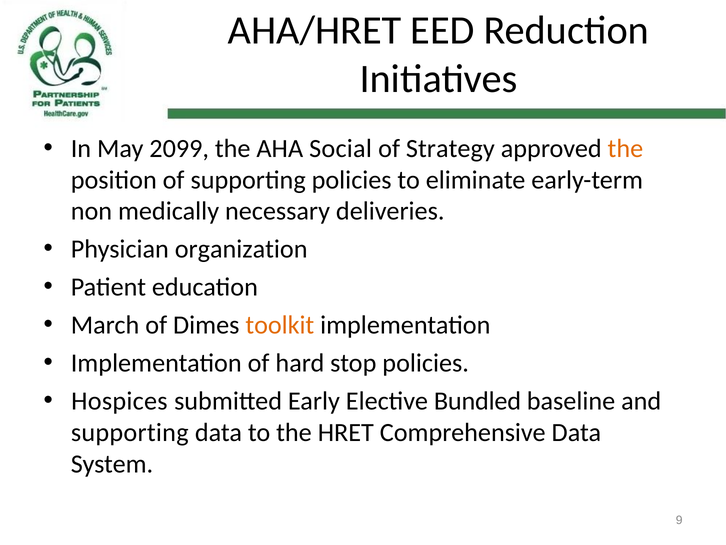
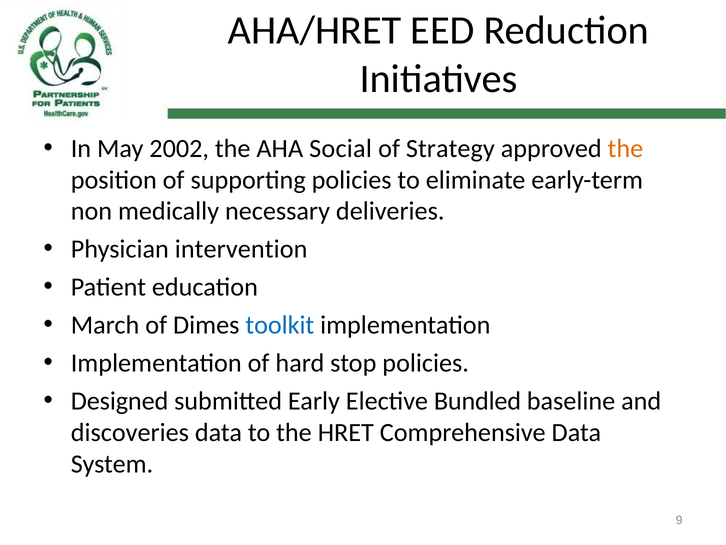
2099: 2099 -> 2002
organization: organization -> intervention
toolkit colour: orange -> blue
Hospices: Hospices -> Designed
supporting at (130, 432): supporting -> discoveries
